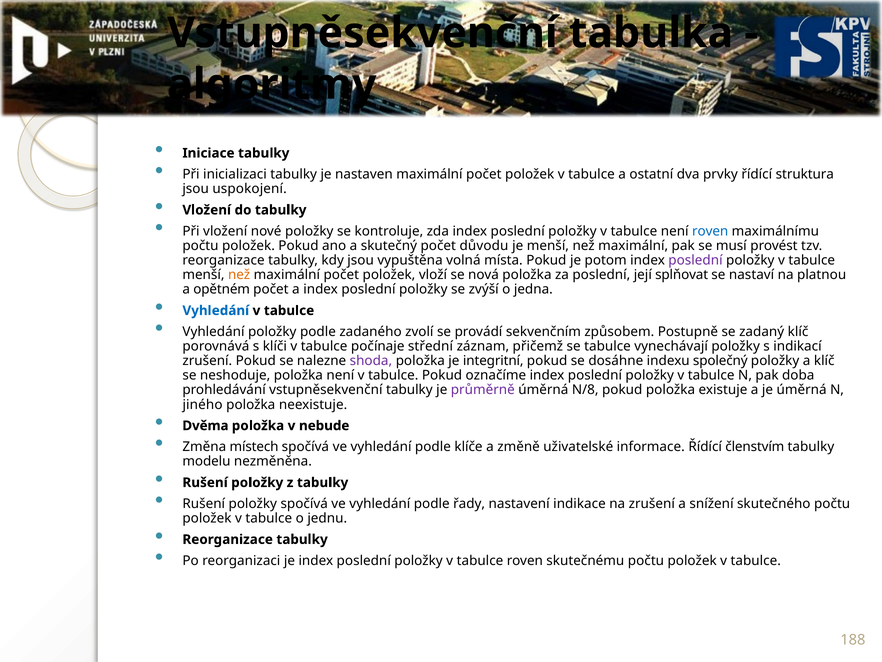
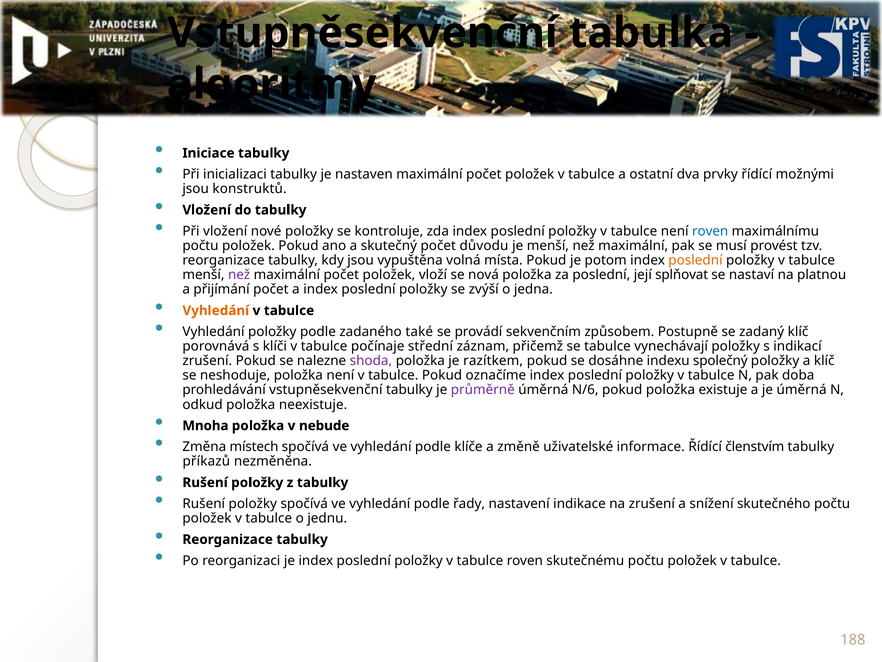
struktura: struktura -> možnými
uspokojení: uspokojení -> konstruktů
poslední at (695, 260) colour: purple -> orange
než at (239, 275) colour: orange -> purple
opětném: opětném -> přijímání
Vyhledání at (216, 310) colour: blue -> orange
zvolí: zvolí -> také
integritní: integritní -> razítkem
N/8: N/8 -> N/6
jiného: jiného -> odkud
Dvěma: Dvěma -> Mnoha
modelu: modelu -> příkazů
